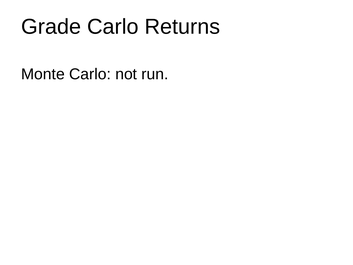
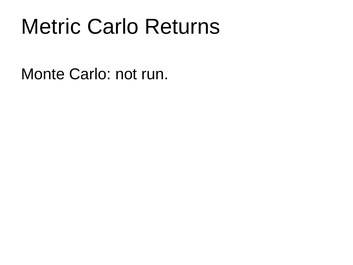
Grade: Grade -> Metric
